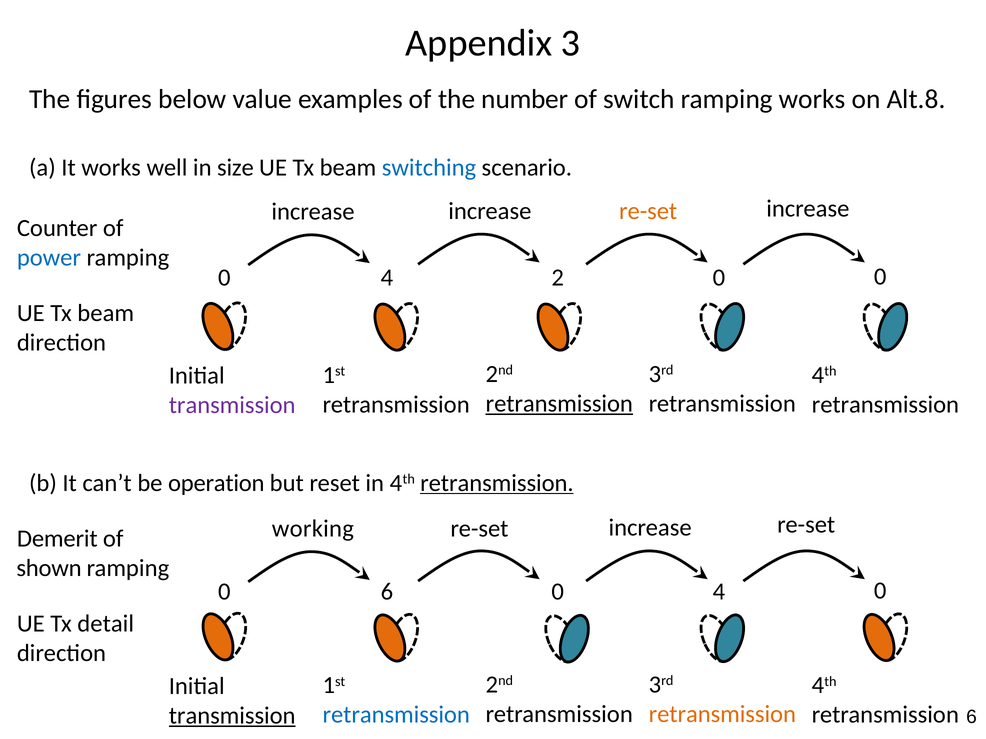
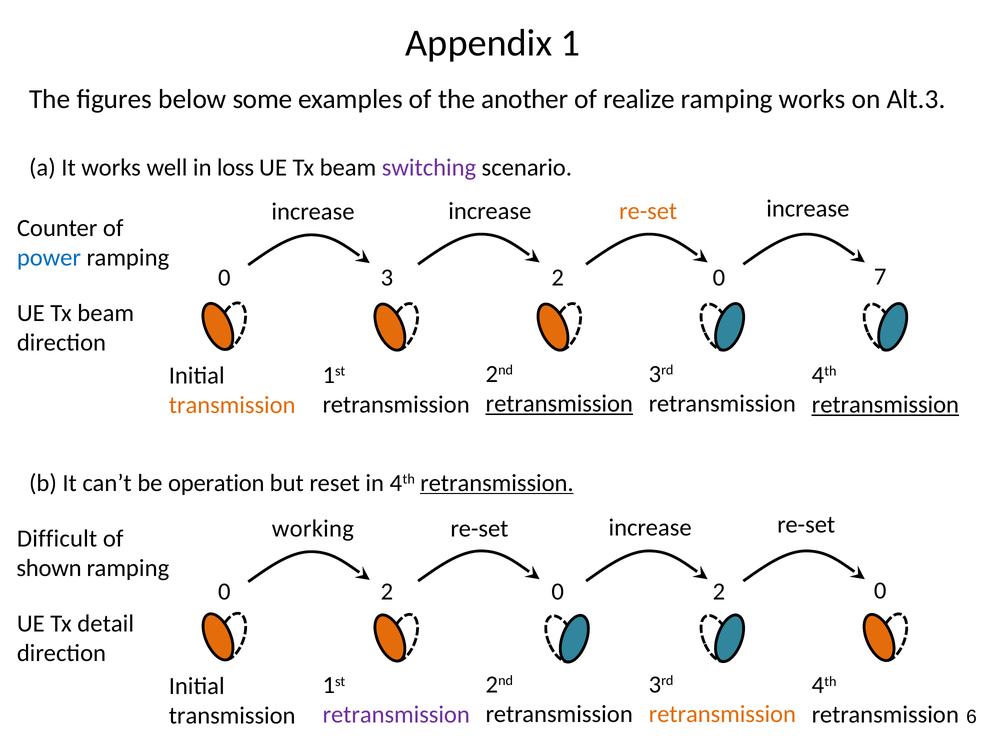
3: 3 -> 1
value: value -> some
number: number -> another
switch: switch -> realize
Alt.8: Alt.8 -> Alt.3
size: size -> loss
switching colour: blue -> purple
4 at (387, 278): 4 -> 3
0 0: 0 -> 7
retransmission at (885, 405) underline: none -> present
transmission at (232, 405) colour: purple -> orange
Demerit: Demerit -> Difficult
6 at (387, 592): 6 -> 2
4 at (719, 592): 4 -> 2
retransmission at (396, 715) colour: blue -> purple
transmission at (232, 716) underline: present -> none
